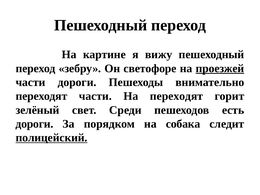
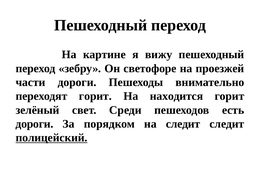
проезжей underline: present -> none
переходят части: части -> горит
На переходят: переходят -> находится
на собака: собака -> следит
